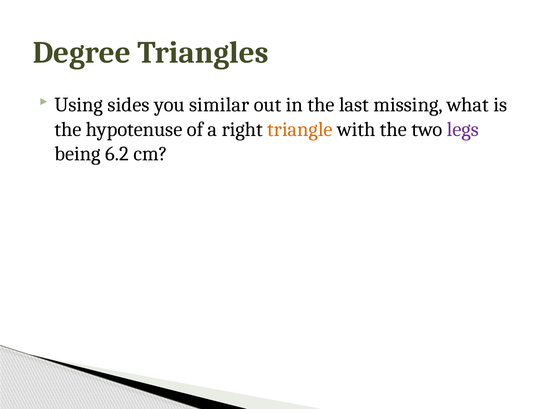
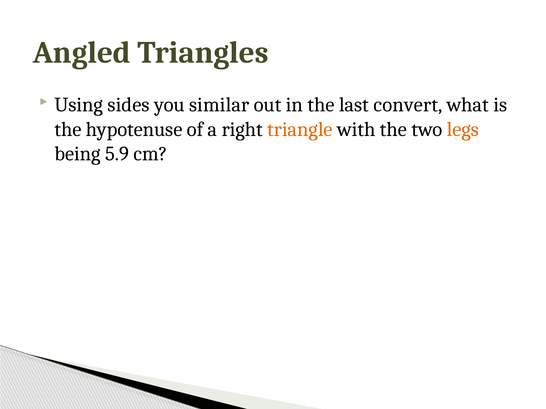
Degree: Degree -> Angled
missing: missing -> convert
legs colour: purple -> orange
6.2: 6.2 -> 5.9
